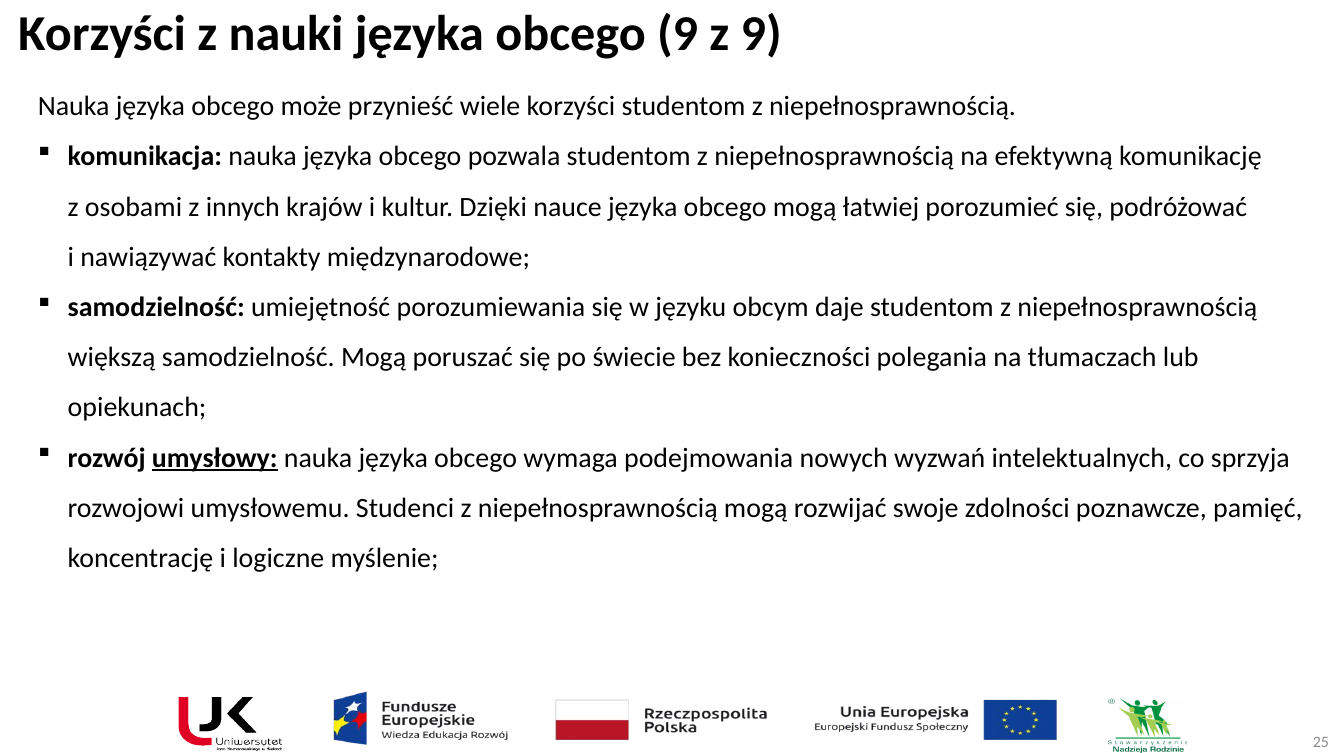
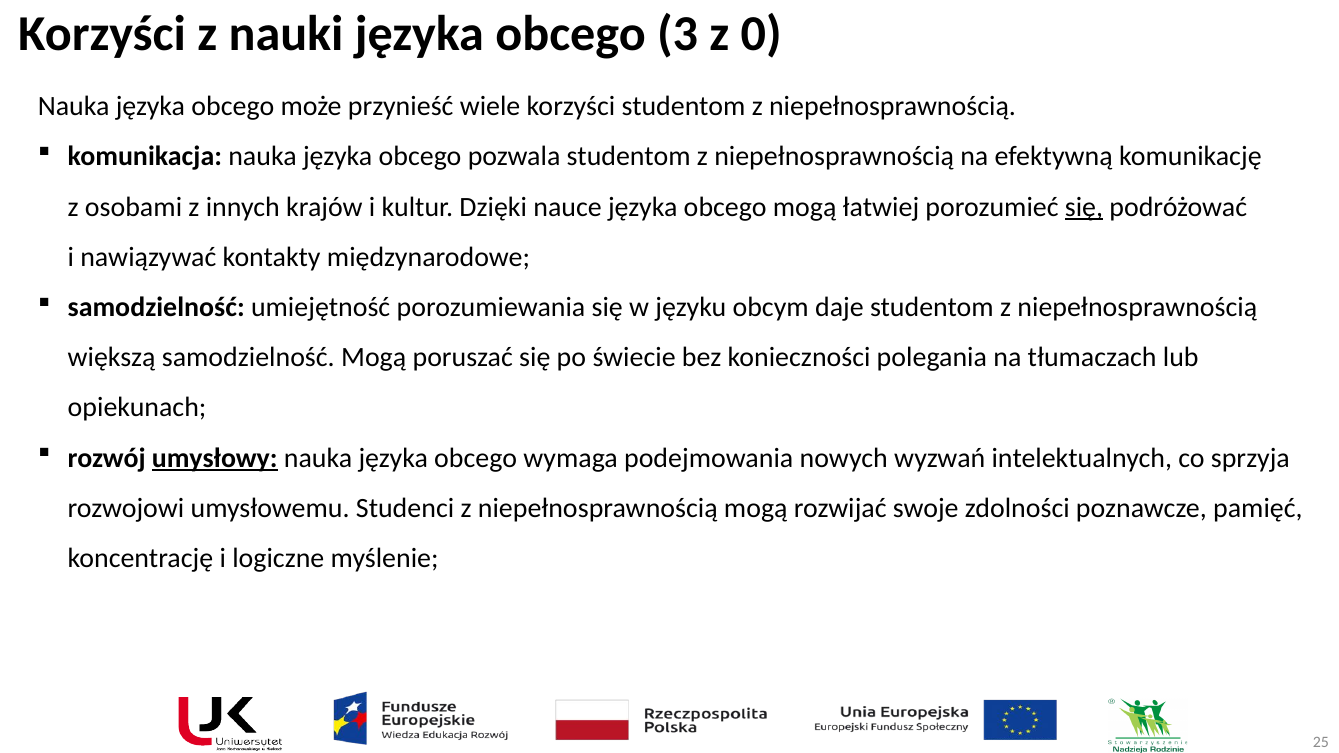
obcego 9: 9 -> 3
z 9: 9 -> 0
się at (1084, 207) underline: none -> present
